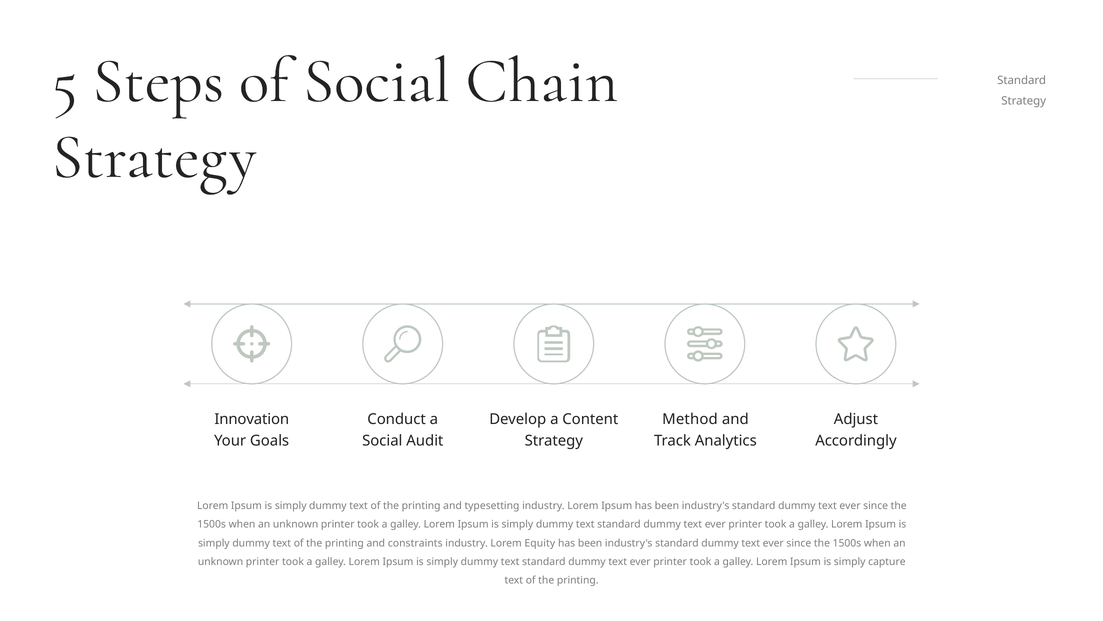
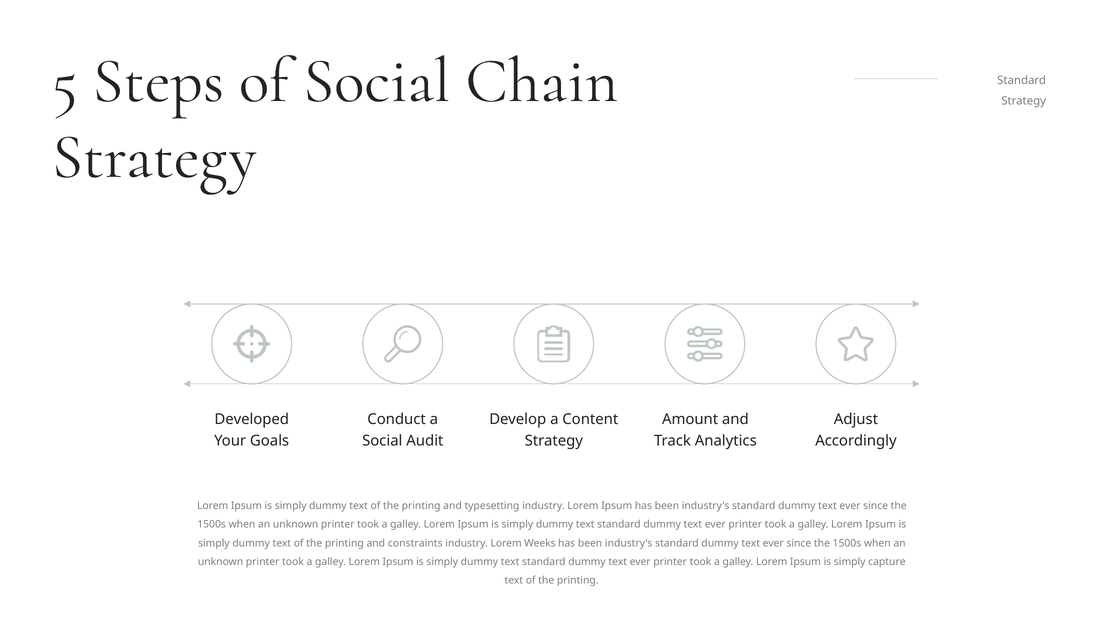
Innovation: Innovation -> Developed
Method: Method -> Amount
Equity: Equity -> Weeks
